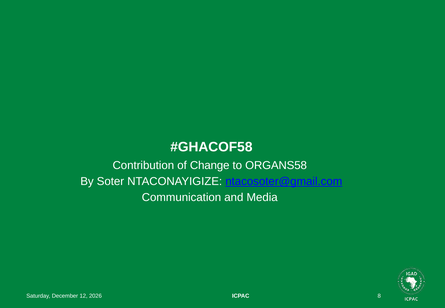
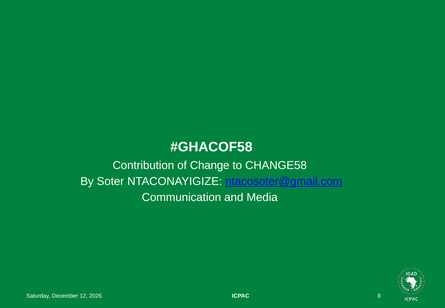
ORGANS58: ORGANS58 -> CHANGE58
